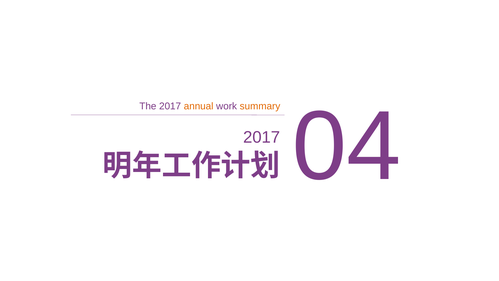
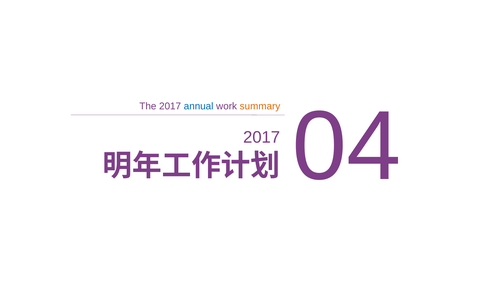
annual colour: orange -> blue
